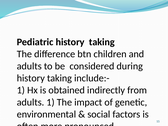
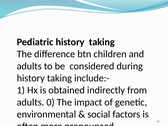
adults 1: 1 -> 0
